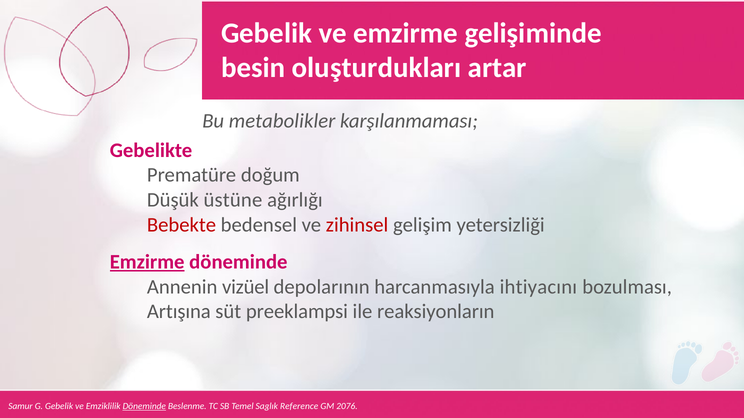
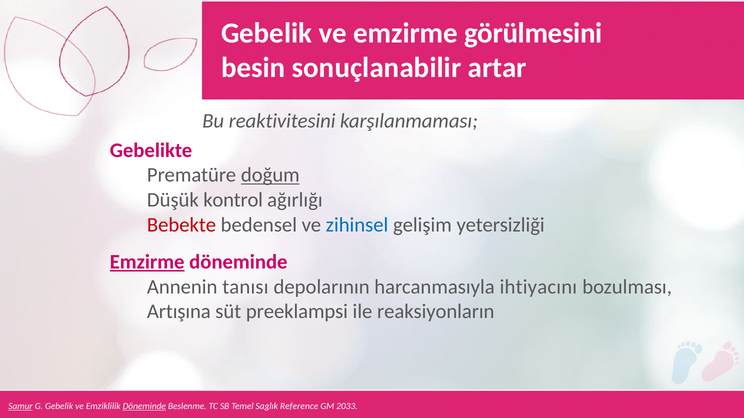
gelişiminde: gelişiminde -> görülmesini
oluşturdukları: oluşturdukları -> sonuçlanabilir
metabolikler: metabolikler -> reaktivitesini
doğum underline: none -> present
üstüne: üstüne -> kontrol
zihinsel colour: red -> blue
vizüel: vizüel -> tanısı
Samur underline: none -> present
2076: 2076 -> 2033
